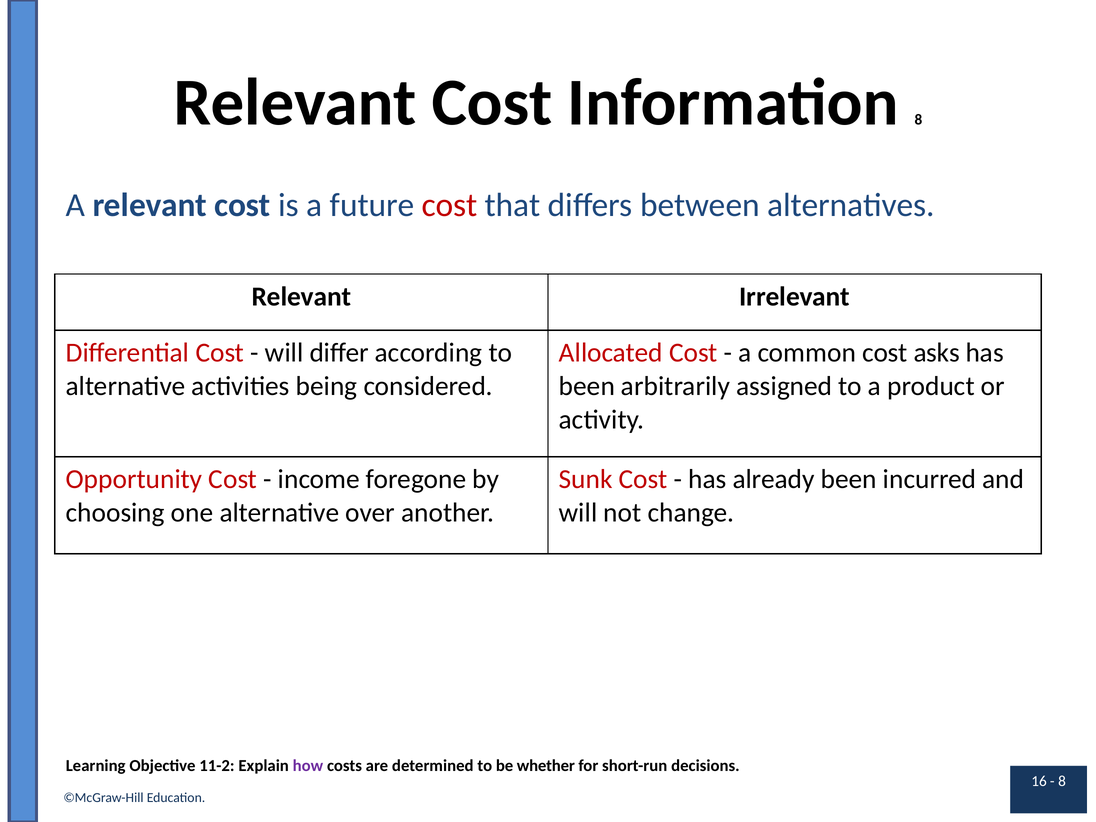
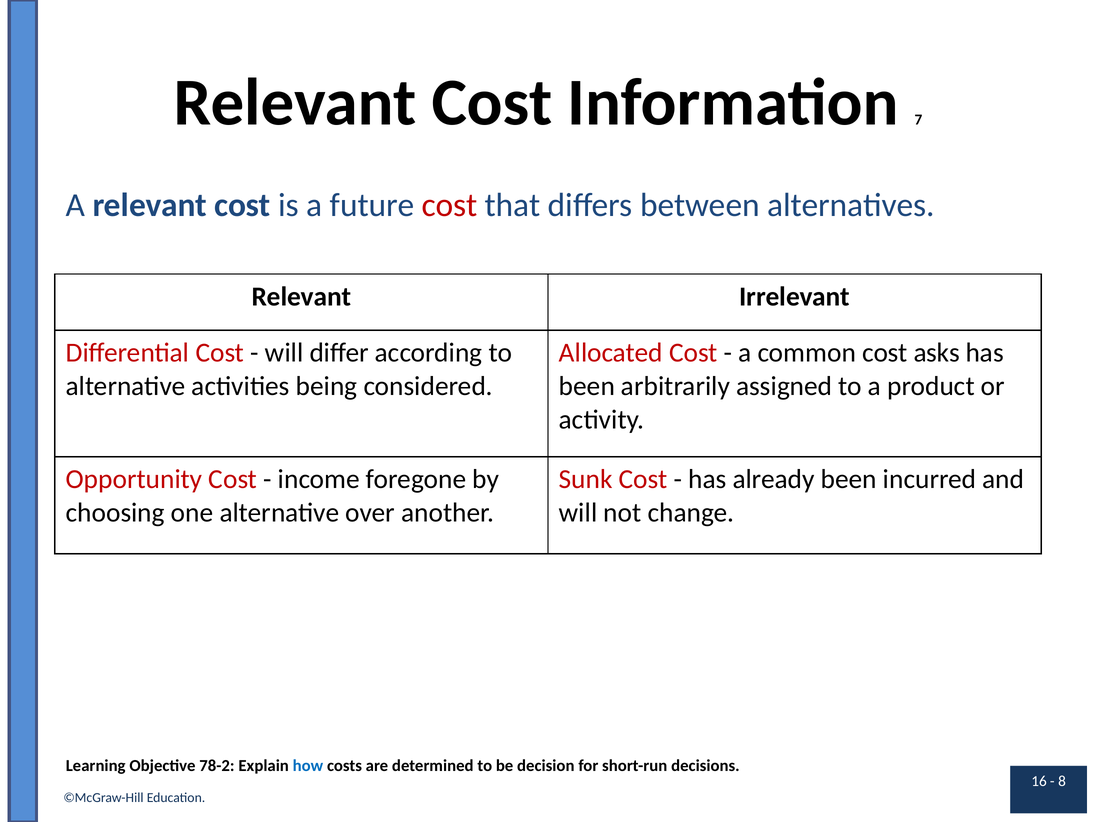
Information 8: 8 -> 7
11-2: 11-2 -> 78-2
how colour: purple -> blue
whether: whether -> decision
